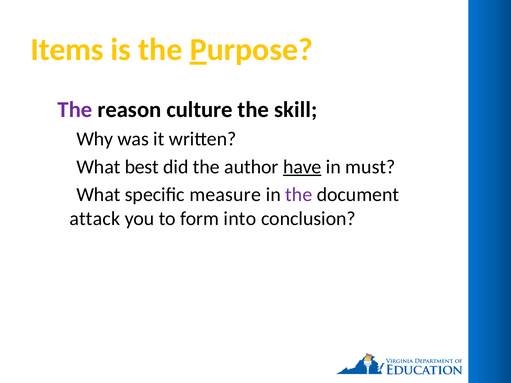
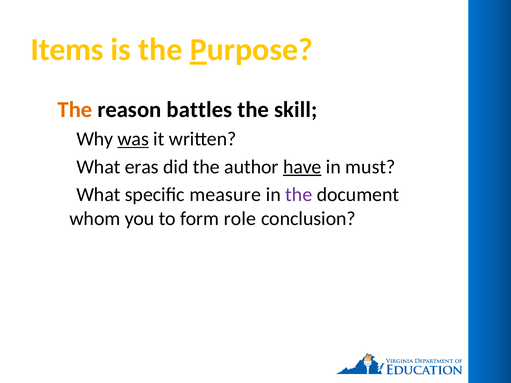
The at (75, 110) colour: purple -> orange
culture: culture -> battles
was underline: none -> present
best: best -> eras
attack: attack -> whom
into: into -> role
